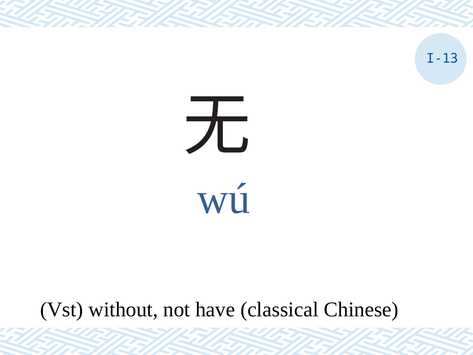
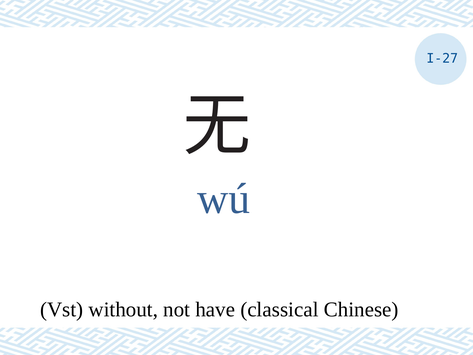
I-13: I-13 -> I-27
